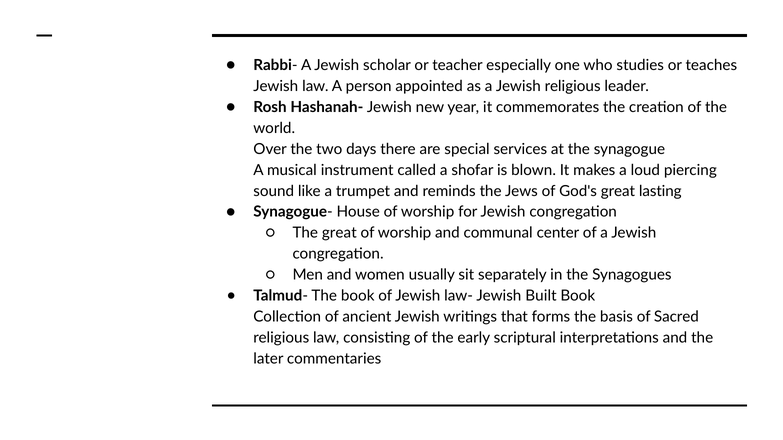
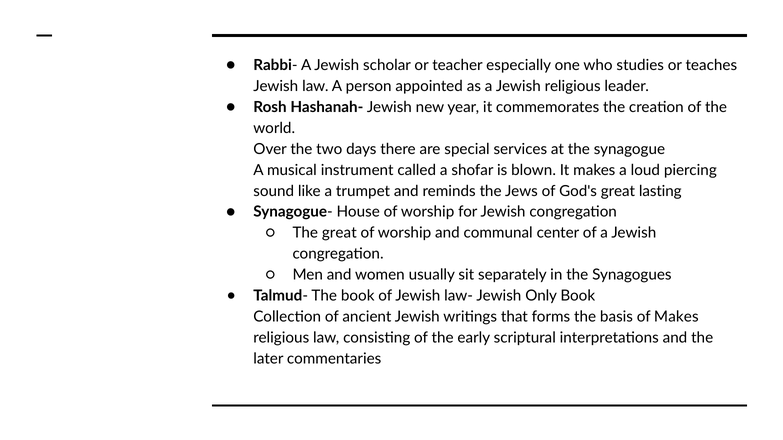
Built: Built -> Only
of Sacred: Sacred -> Makes
